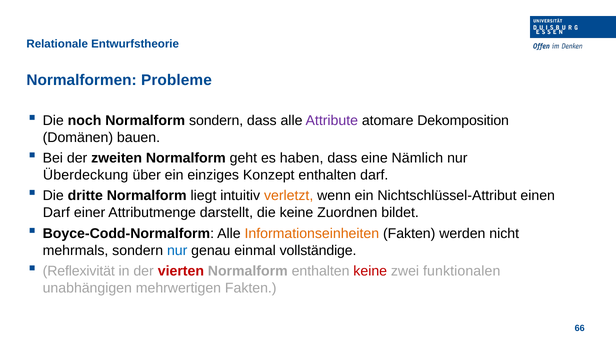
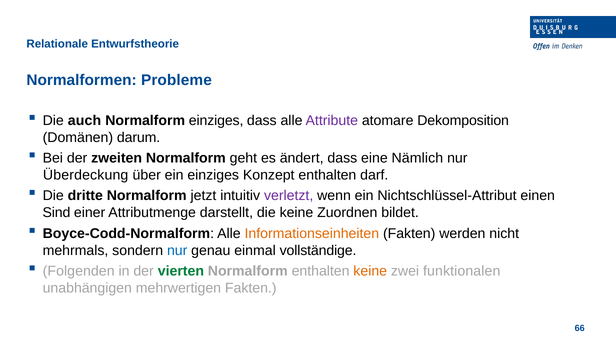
noch: noch -> auch
Normalform sondern: sondern -> einziges
bauen: bauen -> darum
haben: haben -> ändert
liegt: liegt -> jetzt
verletzt colour: orange -> purple
Darf at (56, 213): Darf -> Sind
Reflexivität: Reflexivität -> Folgenden
vierten colour: red -> green
keine at (370, 272) colour: red -> orange
